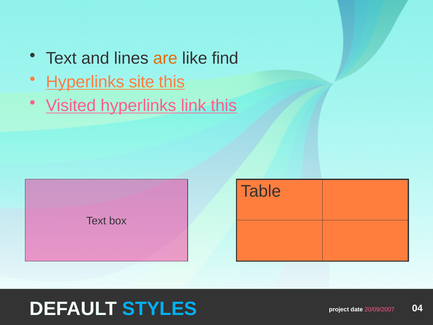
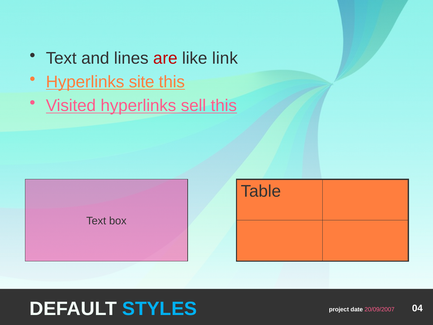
are colour: orange -> red
find: find -> link
link: link -> sell
